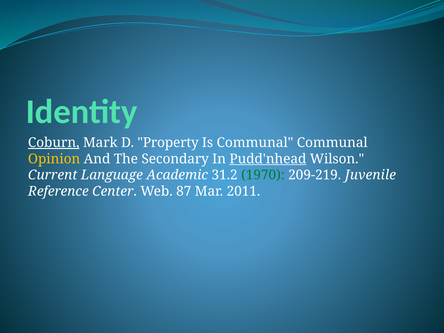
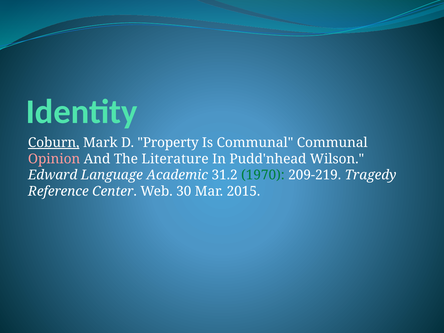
Opinion colour: yellow -> pink
Secondary: Secondary -> Literature
Pudd'nhead underline: present -> none
Current: Current -> Edward
Juvenile: Juvenile -> Tragedy
87: 87 -> 30
2011: 2011 -> 2015
